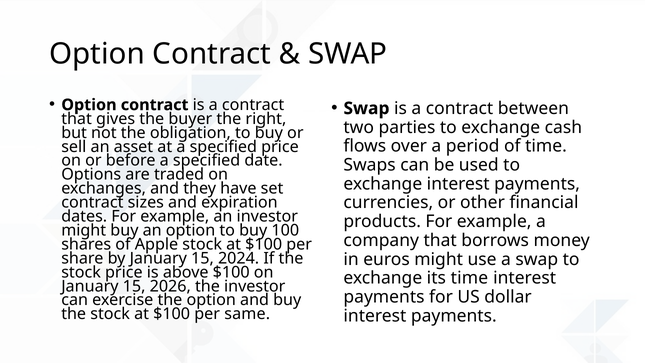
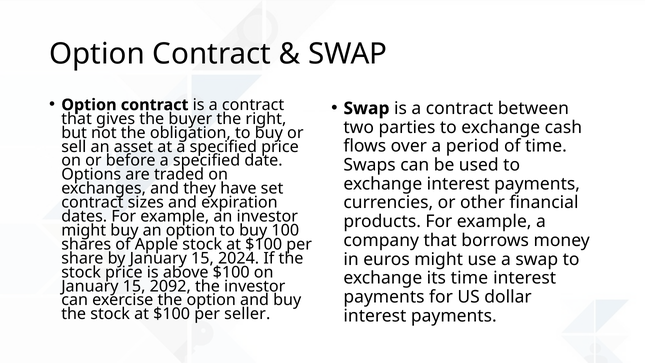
2026: 2026 -> 2092
same: same -> seller
